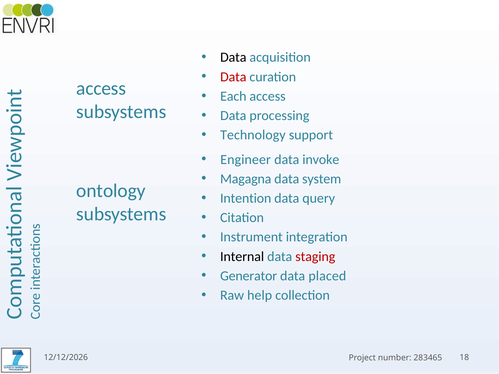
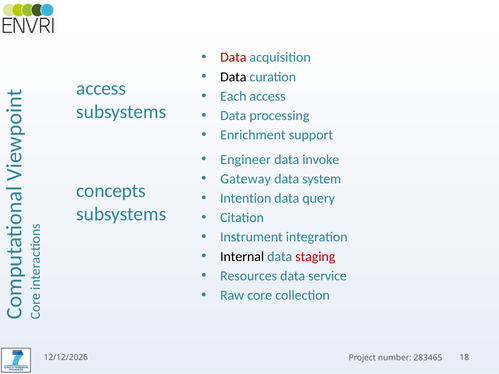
Data at (233, 57) colour: black -> red
Data at (233, 77) colour: red -> black
Technology: Technology -> Enrichment
Magagna: Magagna -> Gateway
ontology: ontology -> concepts
Generator: Generator -> Resources
placed: placed -> service
help: help -> core
